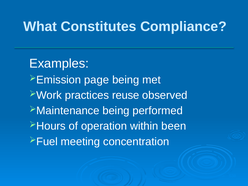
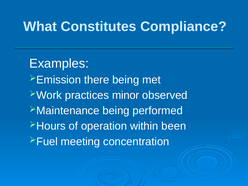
page: page -> there
reuse: reuse -> minor
